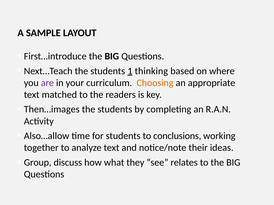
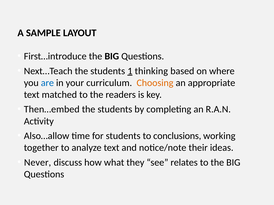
are colour: purple -> blue
Then…images: Then…images -> Then…embed
Group: Group -> Never
